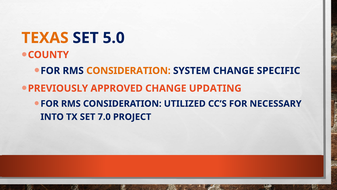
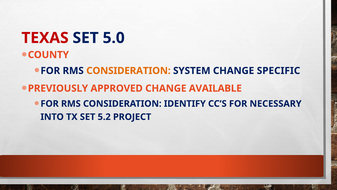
TEXAS colour: orange -> red
UPDATING: UPDATING -> AVAILABLE
UTILIZED: UTILIZED -> IDENTIFY
7.0: 7.0 -> 5.2
